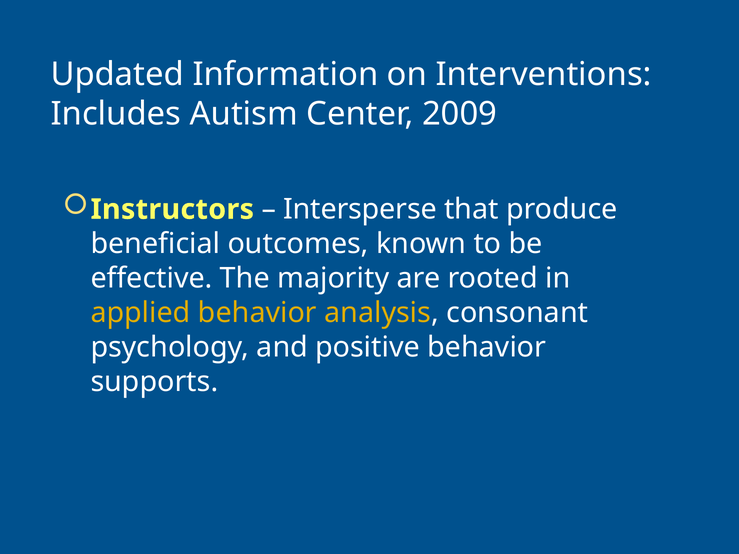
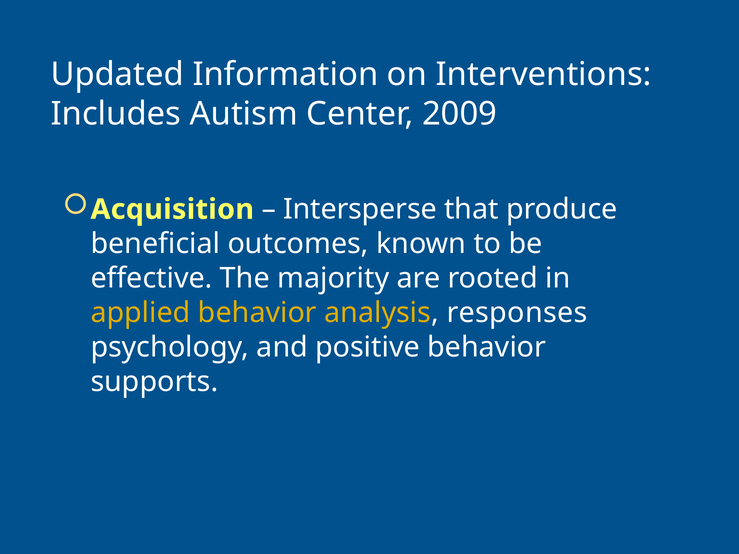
Instructors: Instructors -> Acquisition
consonant: consonant -> responses
